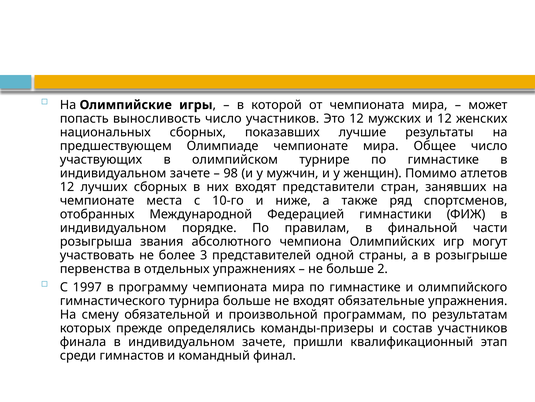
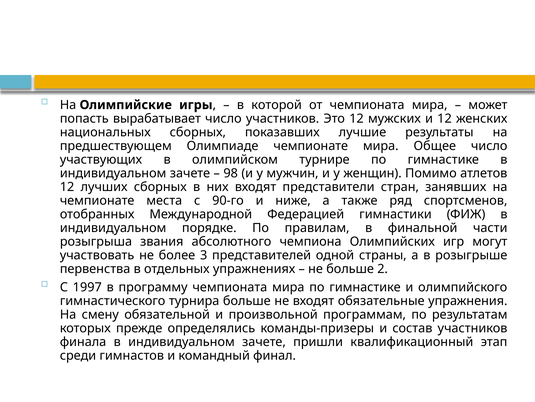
выносливость: выносливость -> вырабатывает
10-го: 10-го -> 90-го
